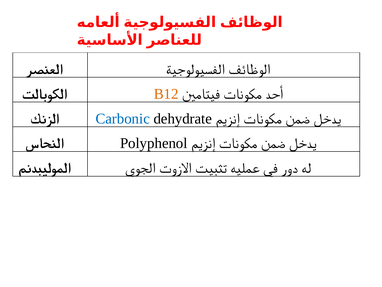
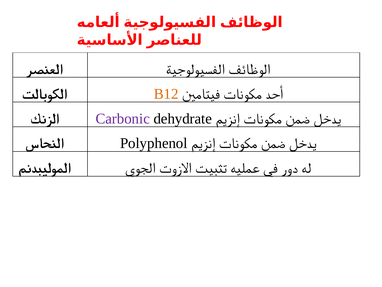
Carbonic colour: blue -> purple
